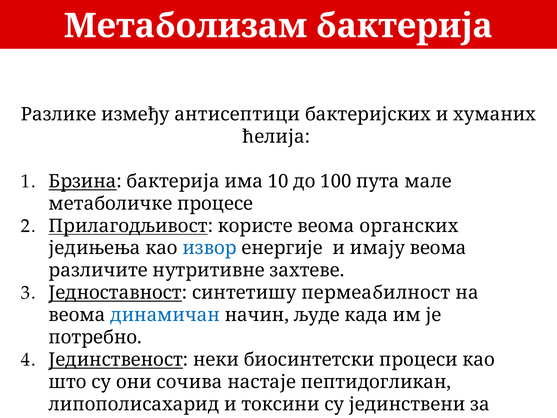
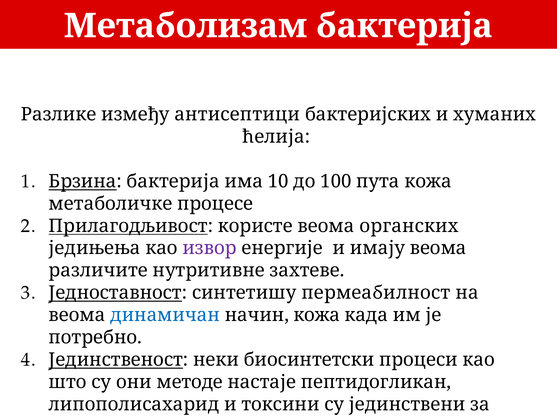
пута мале: мале -> кожа
извор colour: blue -> purple
начин људе: људе -> кожа
сочива: сочива -> методе
